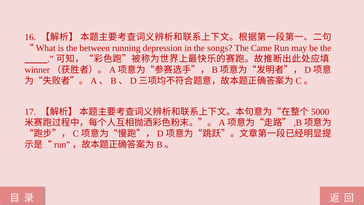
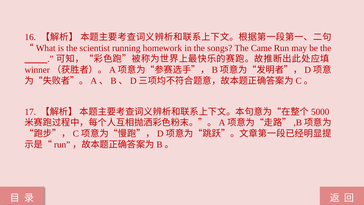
between: between -> scientist
depression: depression -> homework
